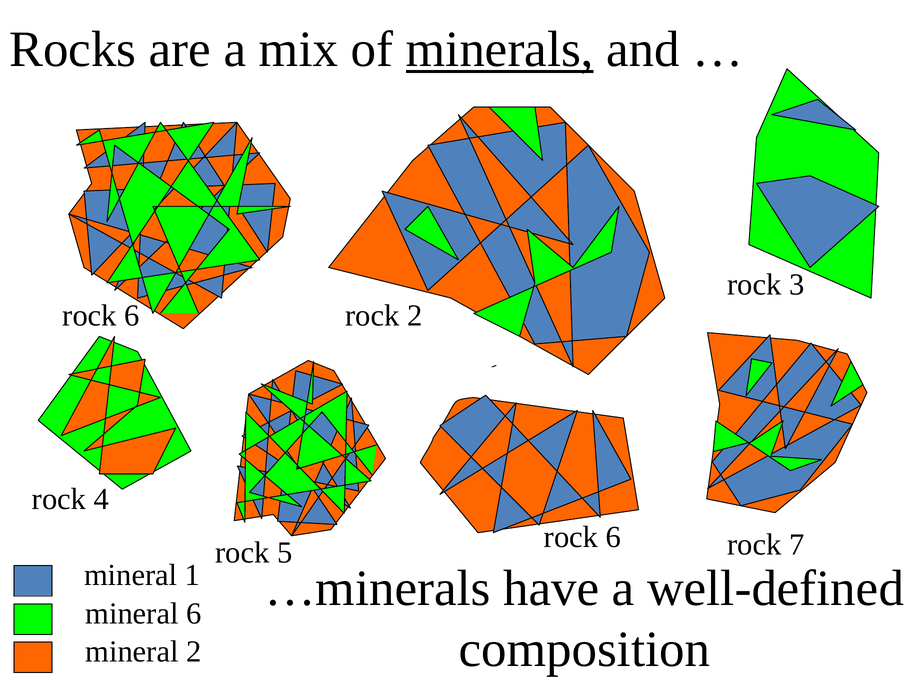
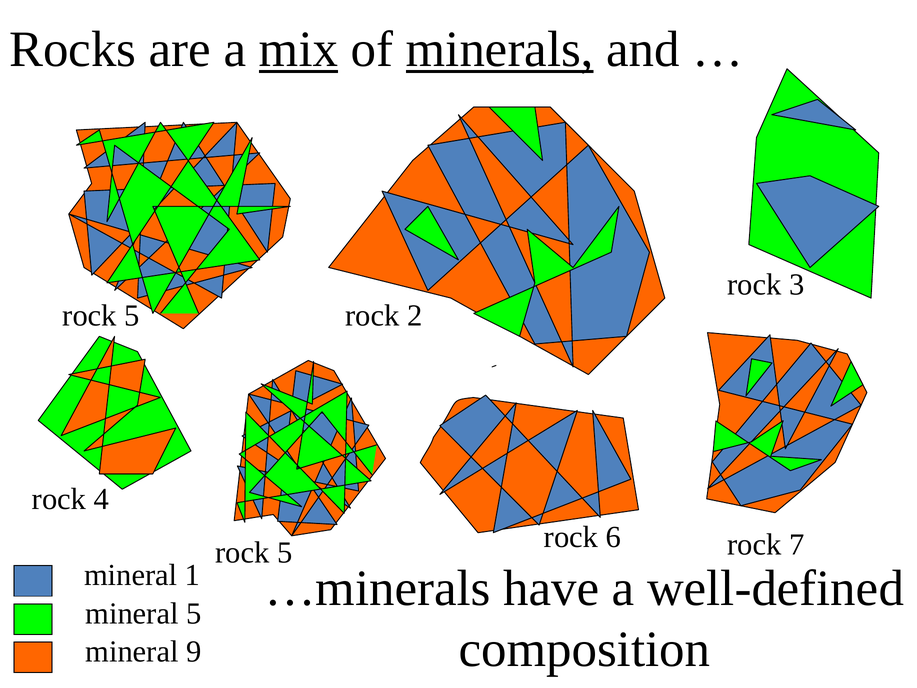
mix underline: none -> present
6 at (132, 315): 6 -> 5
mineral 6: 6 -> 5
mineral 2: 2 -> 9
